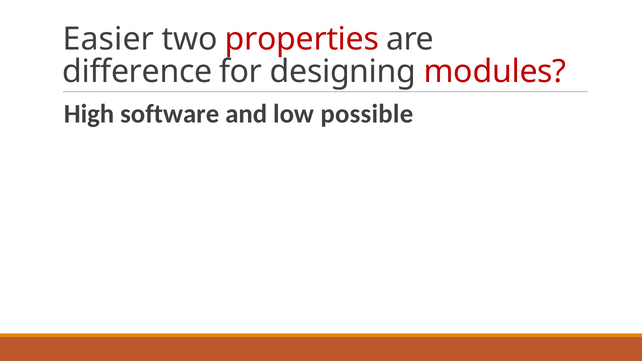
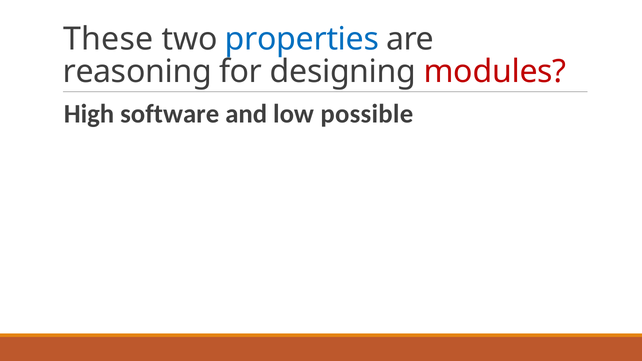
Easier: Easier -> These
properties colour: red -> blue
difference: difference -> reasoning
